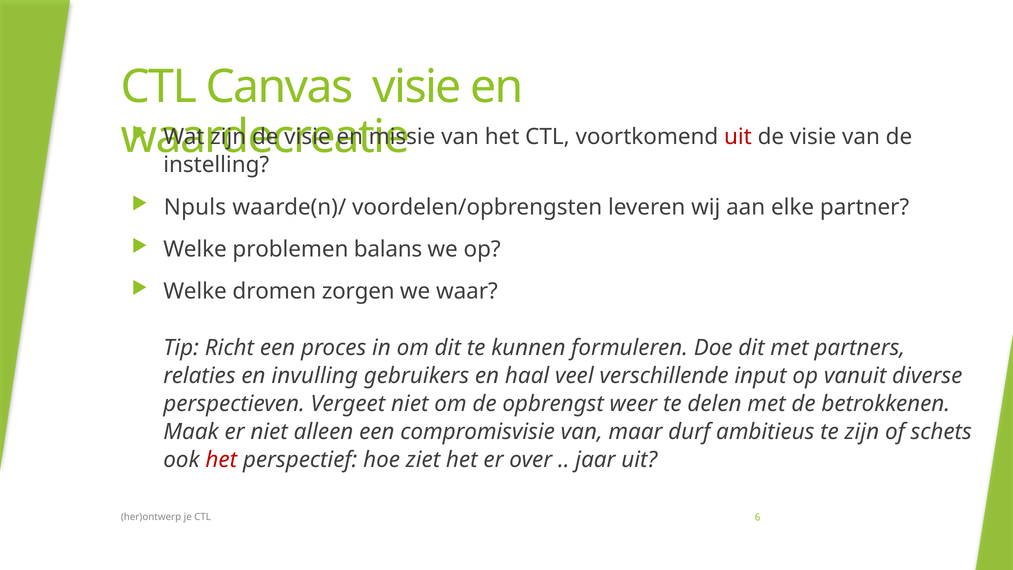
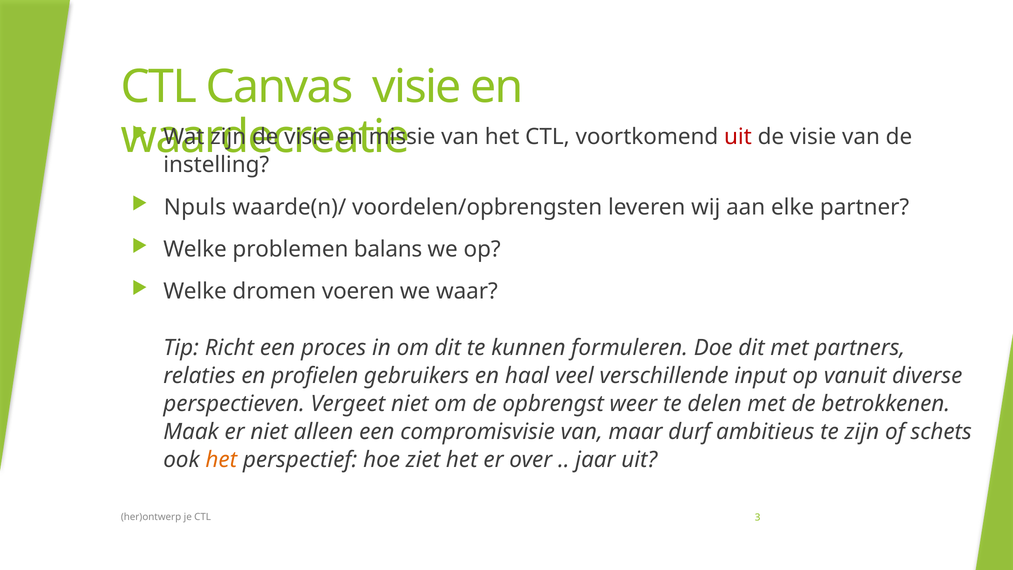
zorgen: zorgen -> voeren
invulling: invulling -> profielen
het at (221, 460) colour: red -> orange
6: 6 -> 3
